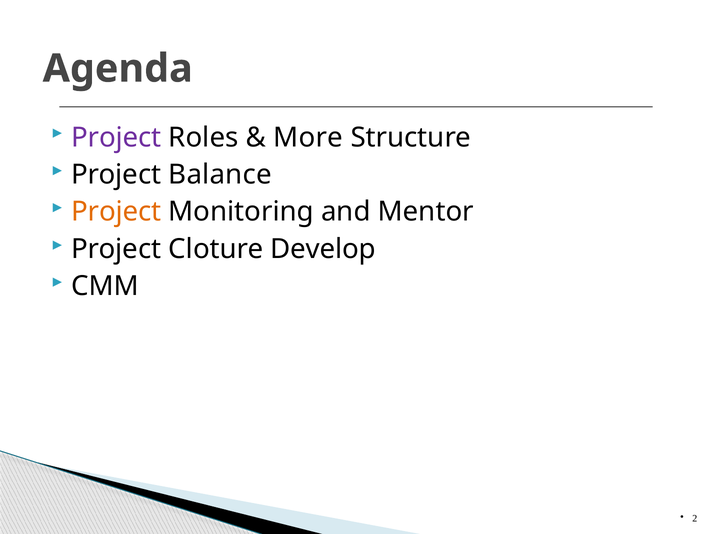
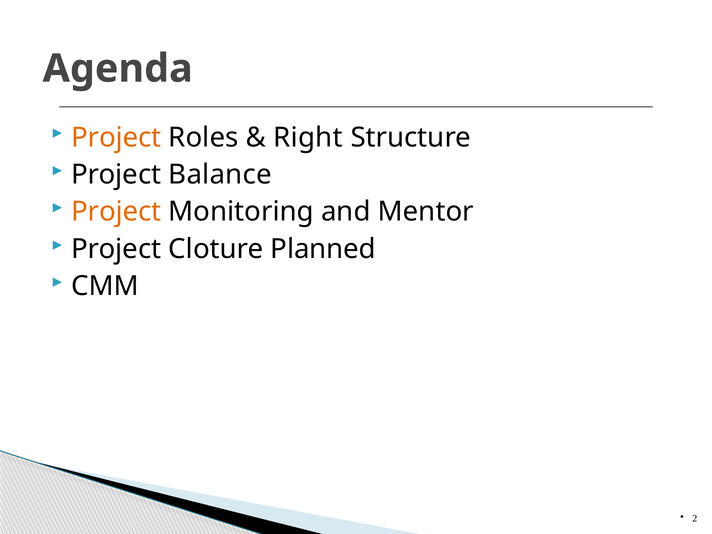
Project at (116, 137) colour: purple -> orange
More: More -> Right
Develop: Develop -> Planned
